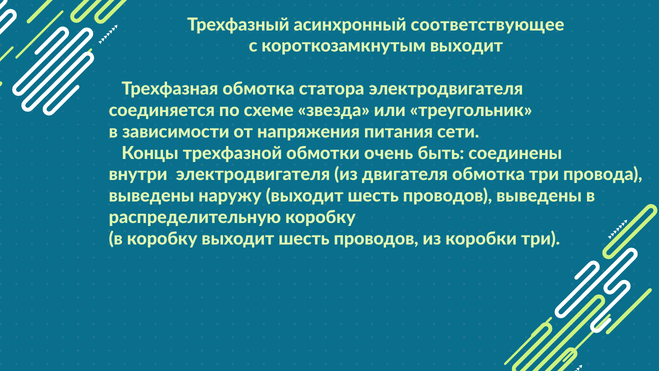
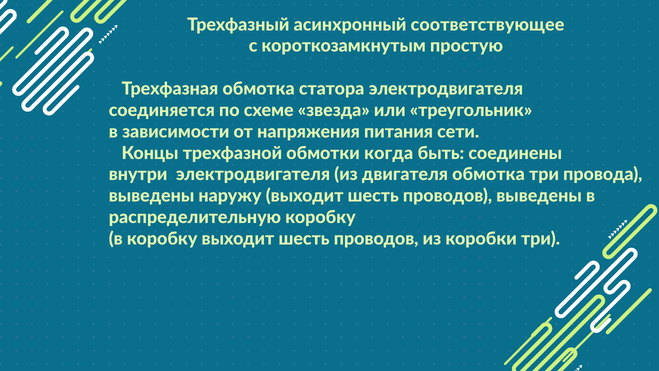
короткозамкнутым выходит: выходит -> простую
очень: очень -> когда
